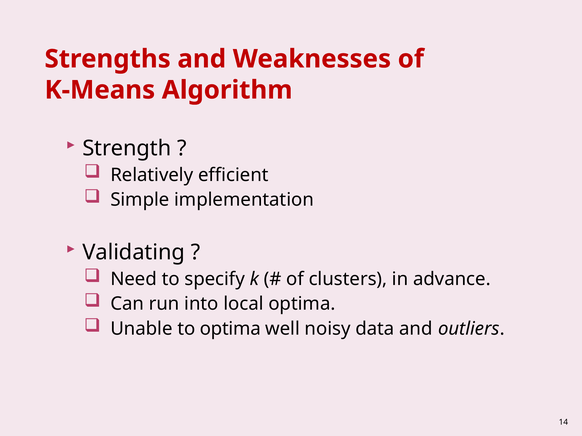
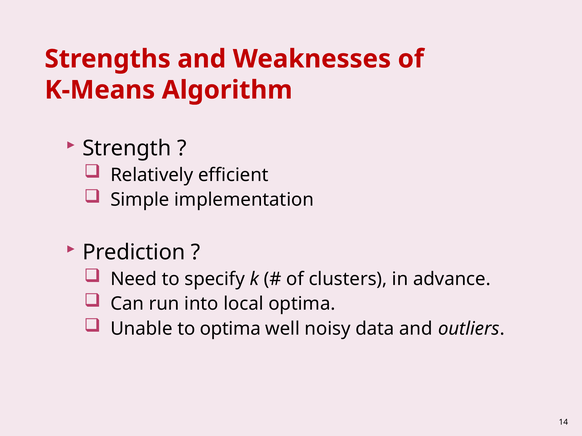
Validating: Validating -> Prediction
